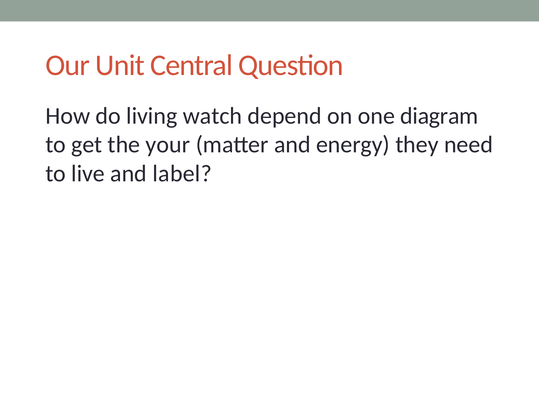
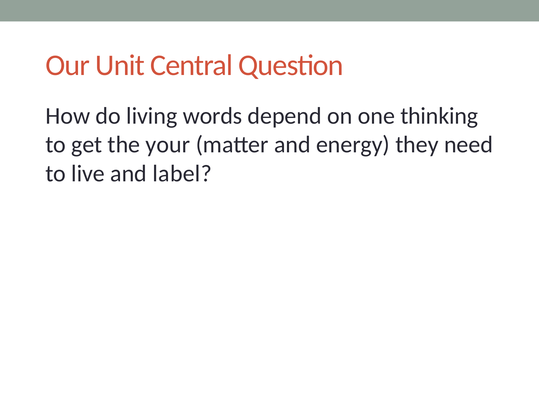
watch: watch -> words
diagram: diagram -> thinking
